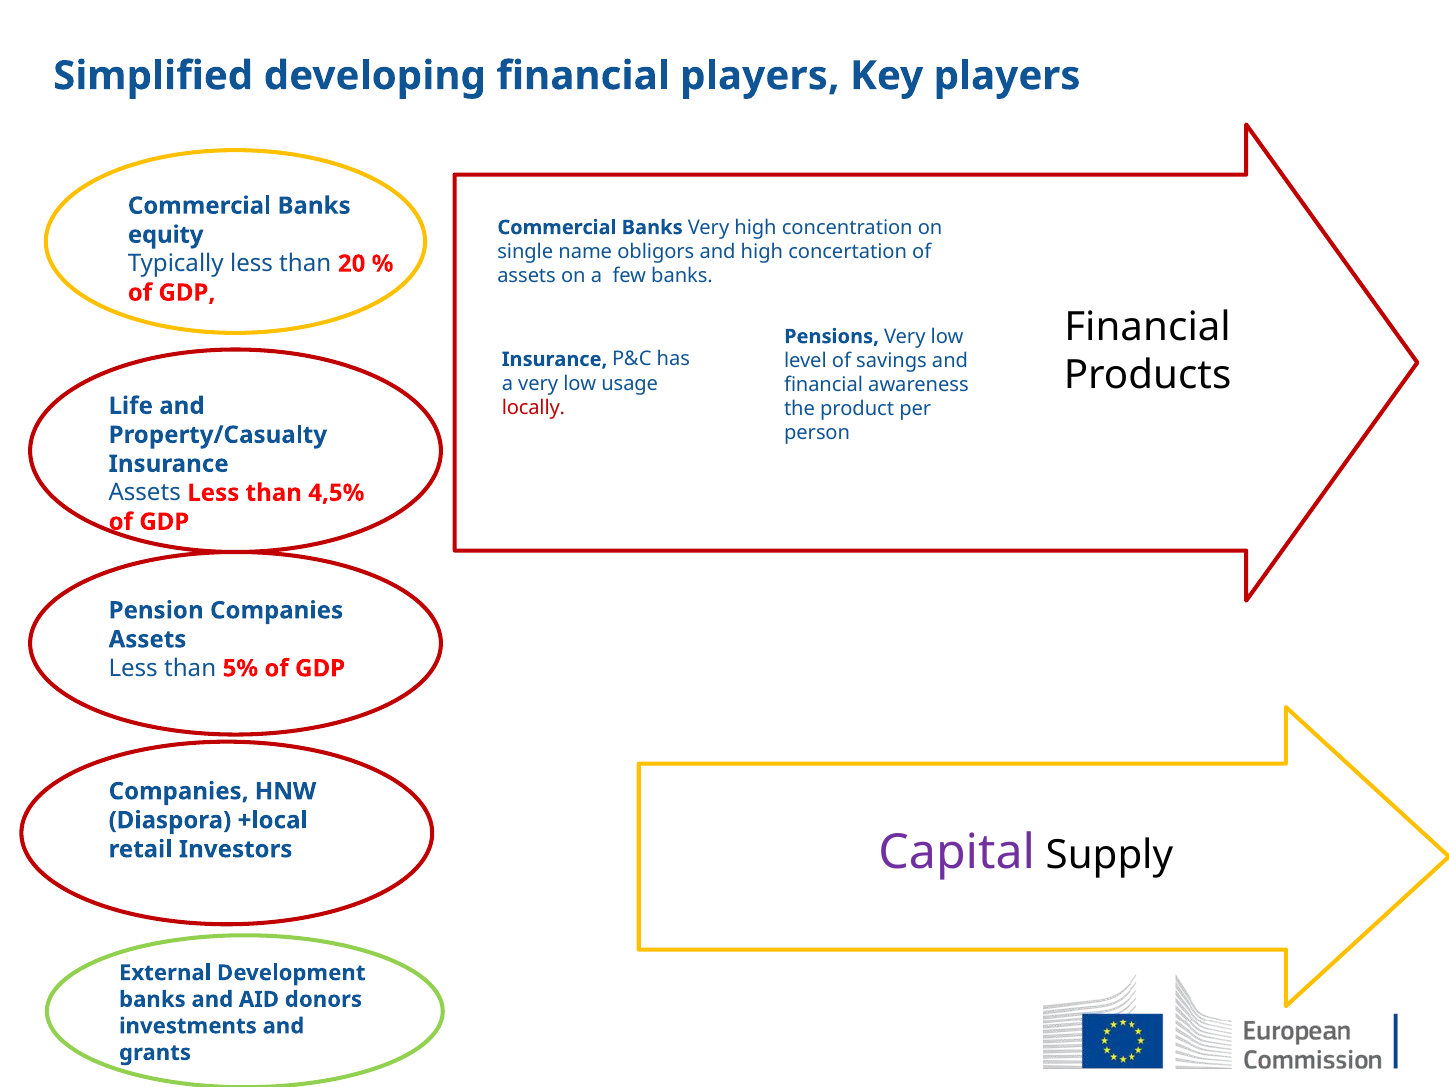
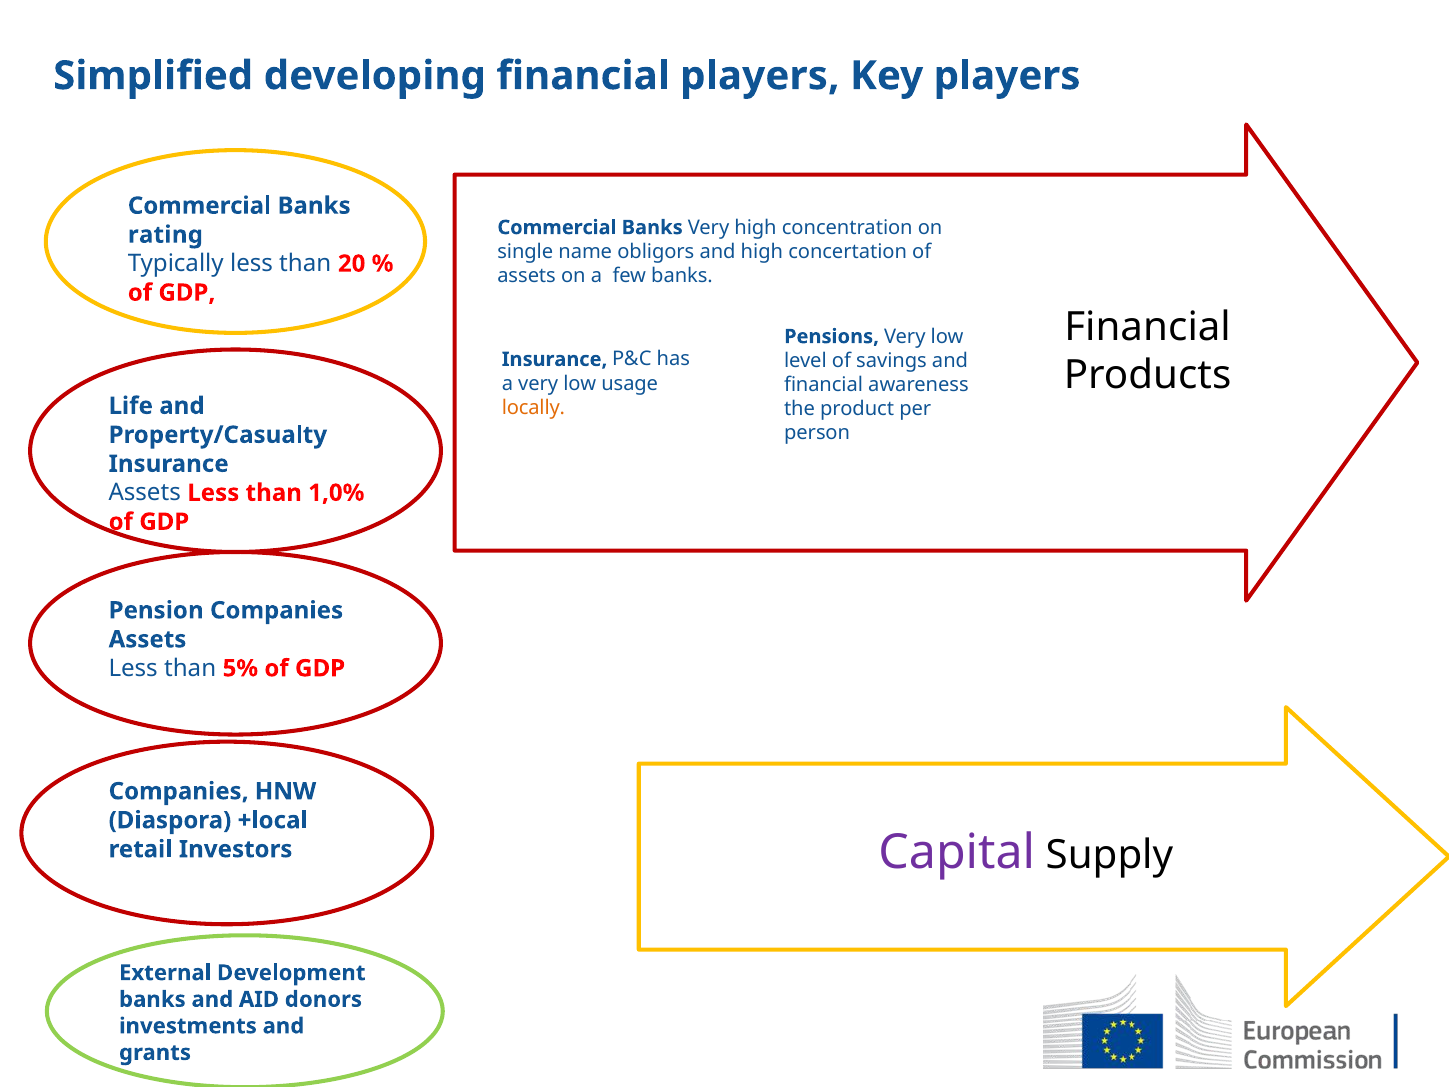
equity: equity -> rating
locally colour: red -> orange
4,5%: 4,5% -> 1,0%
